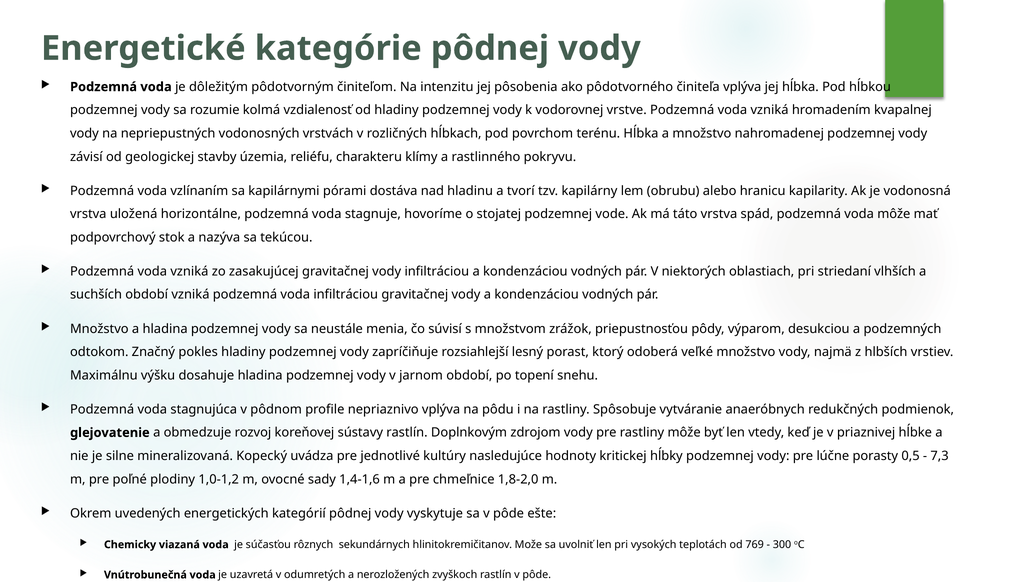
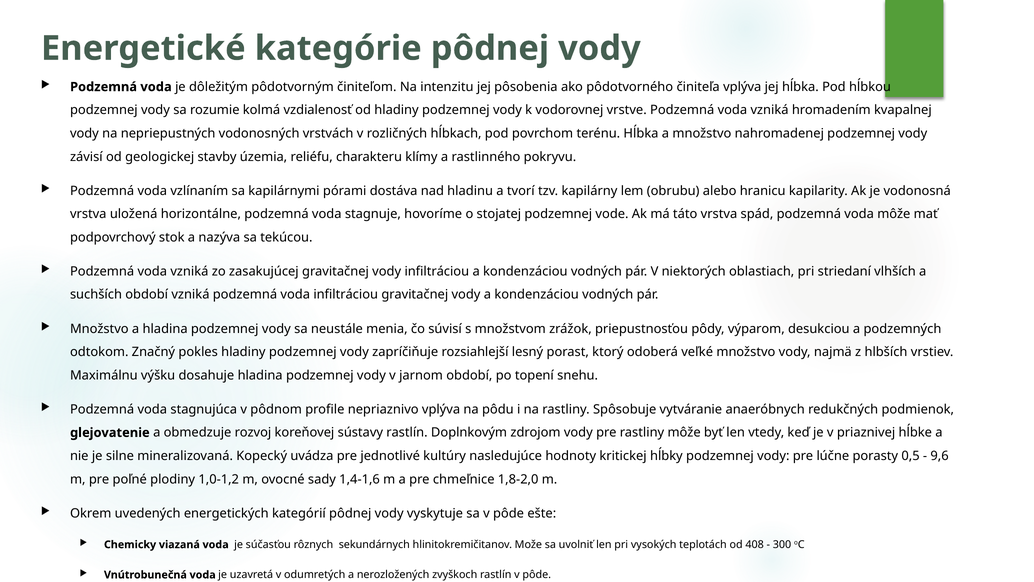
7,3: 7,3 -> 9,6
769: 769 -> 408
